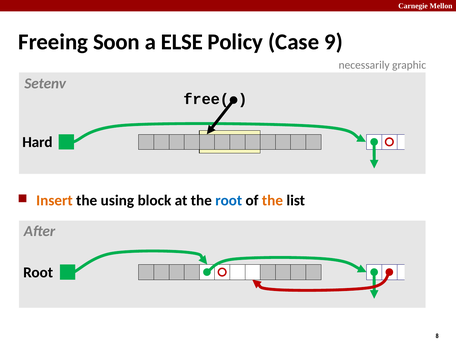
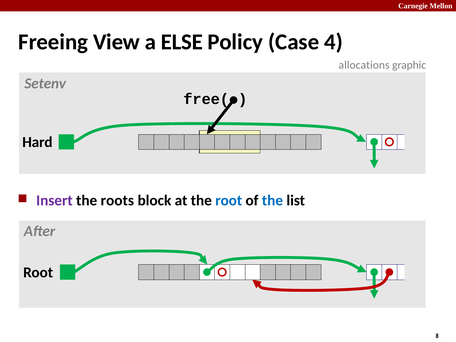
Soon: Soon -> View
9: 9 -> 4
necessarily: necessarily -> allocations
Insert colour: orange -> purple
using: using -> roots
the at (272, 200) colour: orange -> blue
